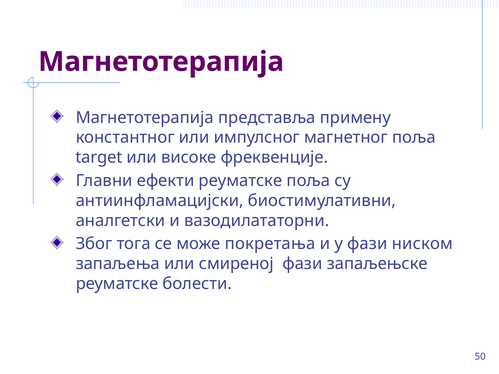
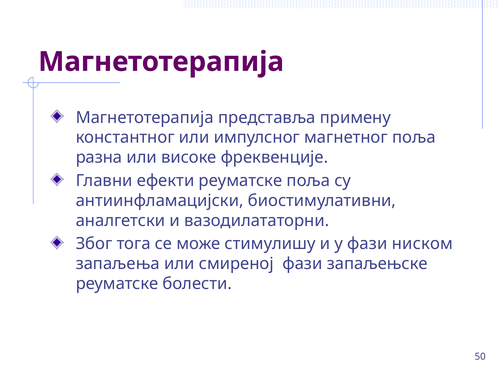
target: target -> разна
покретања: покретања -> стимулишу
